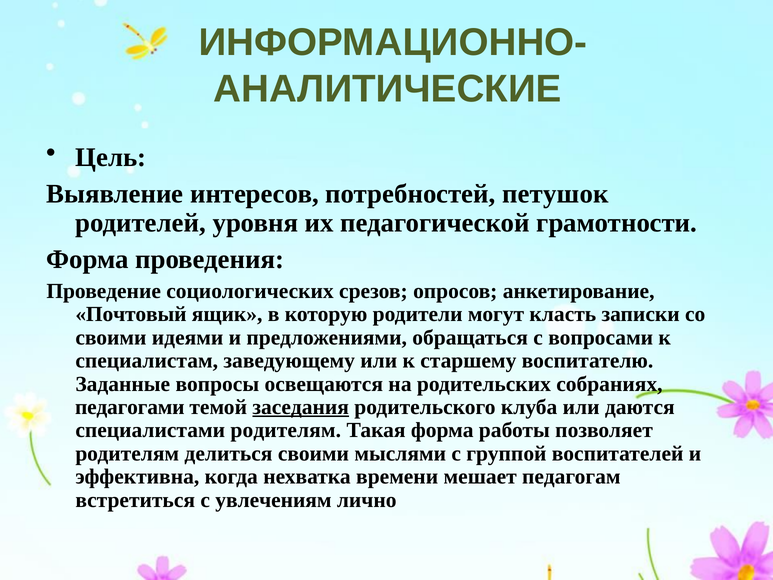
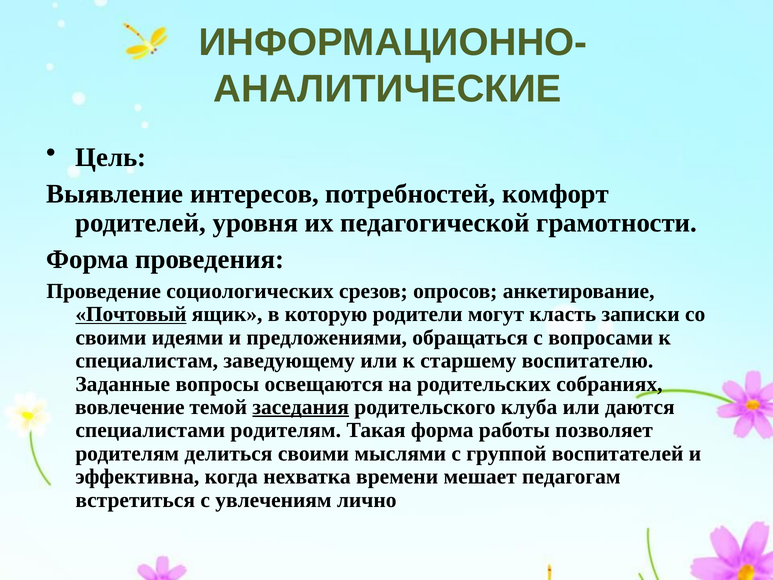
петушок: петушок -> комфорт
Почтовый underline: none -> present
педагогами: педагогами -> вовлечение
